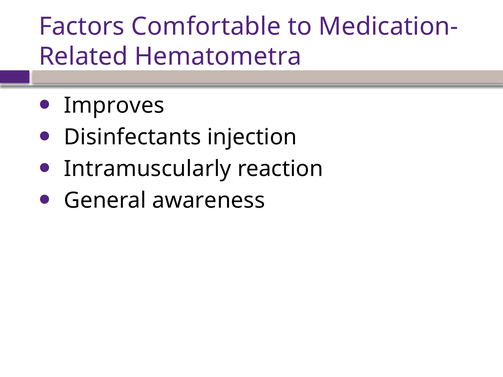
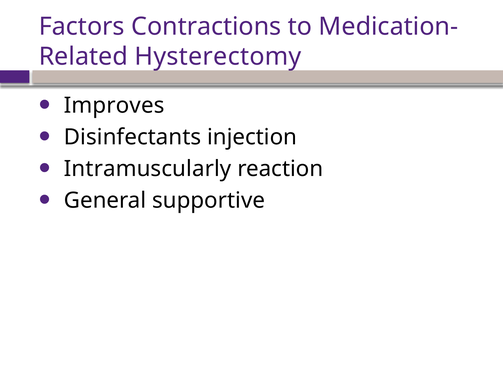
Comfortable: Comfortable -> Contractions
Hematometra: Hematometra -> Hysterectomy
awareness: awareness -> supportive
